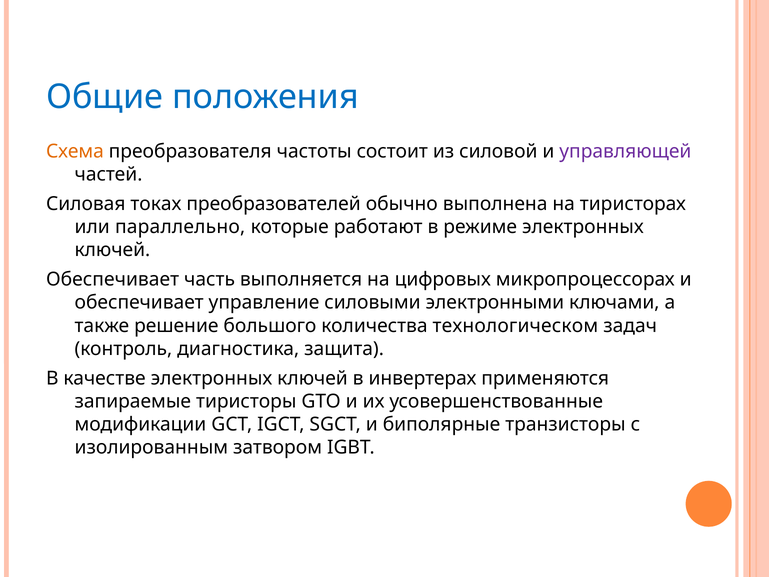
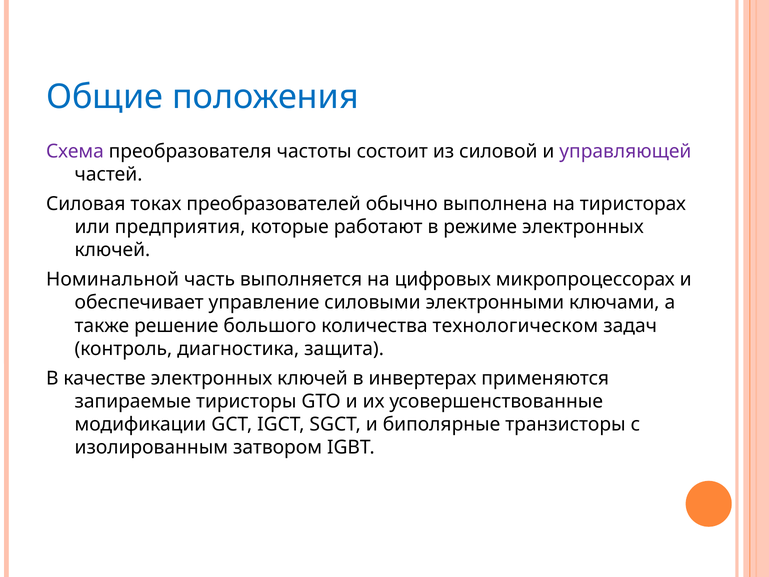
Схема colour: orange -> purple
параллельно: параллельно -> предприятия
Обеспечивает at (113, 279): Обеспечивает -> Номинальной
